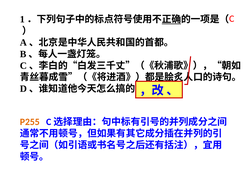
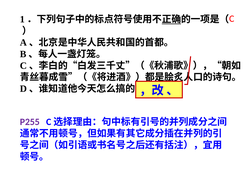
P255 colour: orange -> purple
